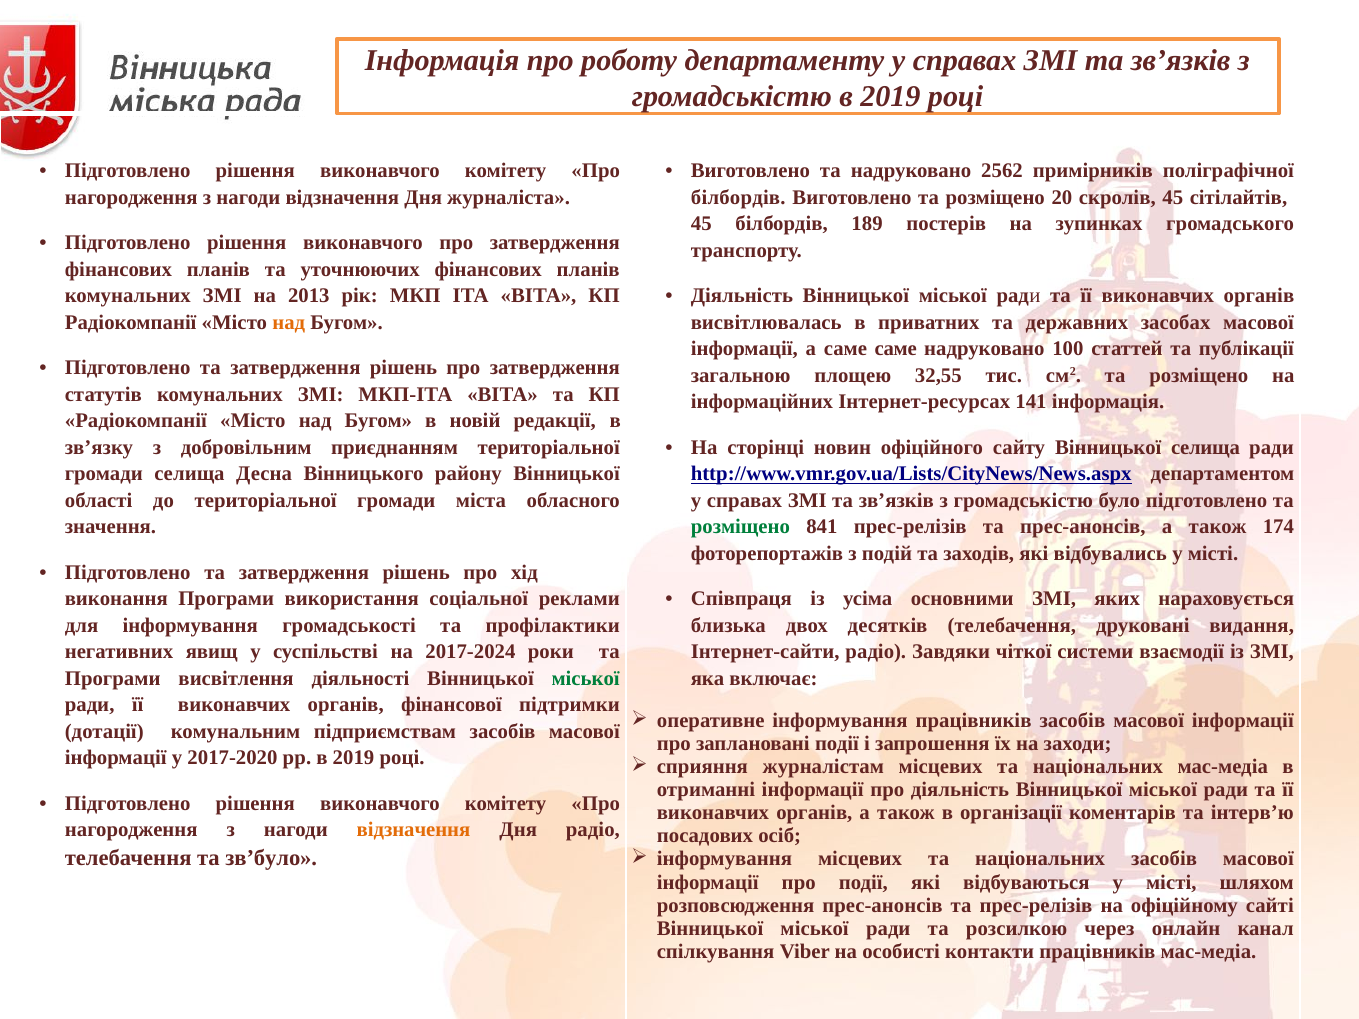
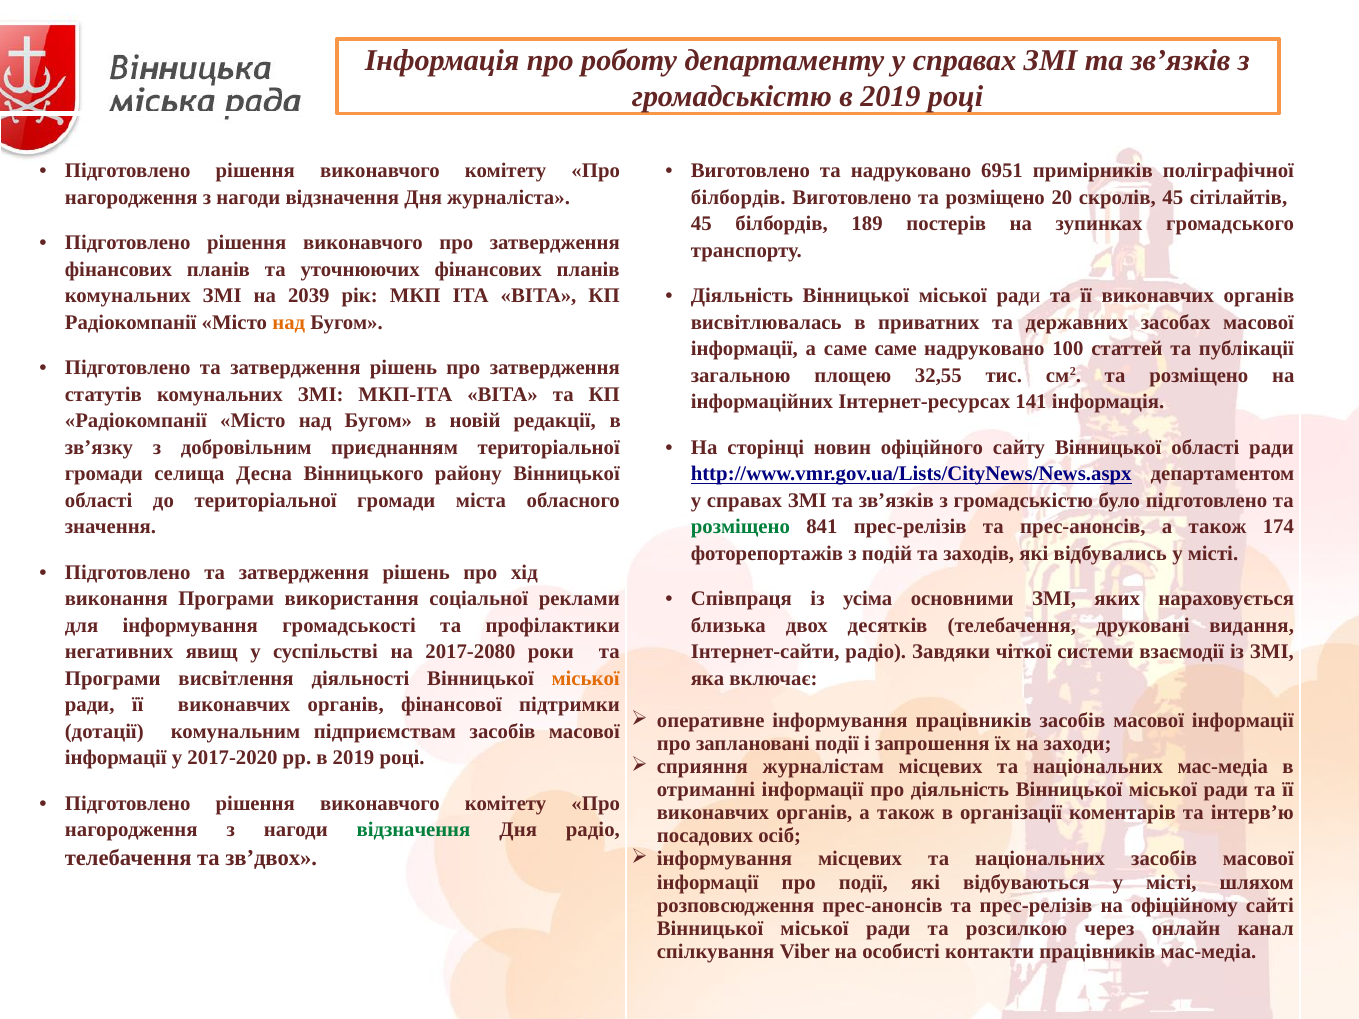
2562: 2562 -> 6951
2013: 2013 -> 2039
сайту Вінницької селища: селища -> області
2017-2024: 2017-2024 -> 2017-2080
міської at (586, 679) colour: green -> orange
відзначення at (414, 830) colour: orange -> green
зв’було: зв’було -> зв’двох
